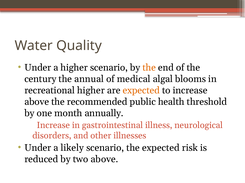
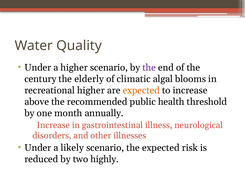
the at (149, 68) colour: orange -> purple
annual: annual -> elderly
medical: medical -> climatic
two above: above -> highly
